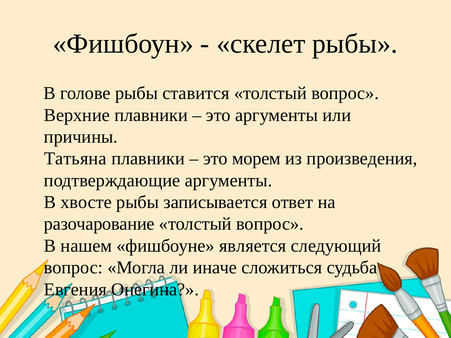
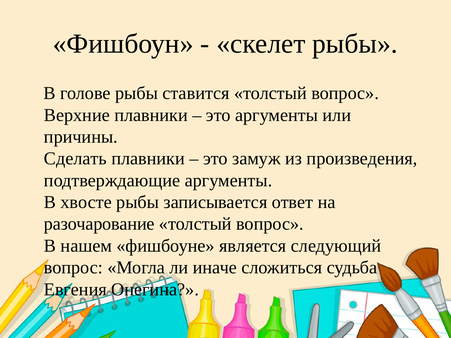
Татьяна: Татьяна -> Сделать
морем: морем -> замуж
